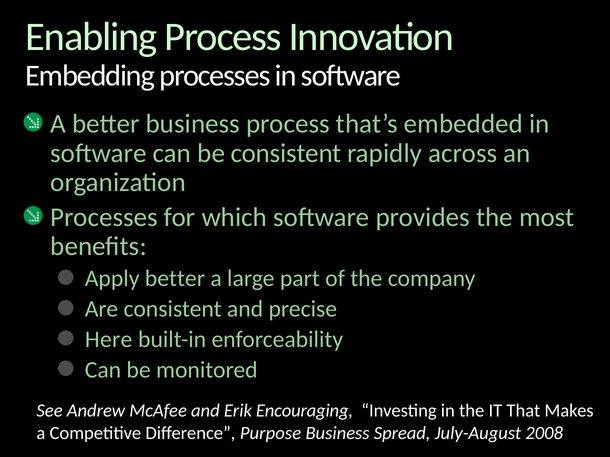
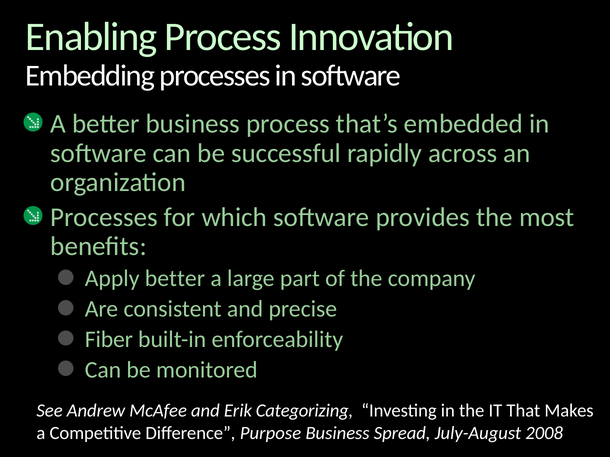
be consistent: consistent -> successful
Here: Here -> Fiber
Encouraging: Encouraging -> Categorizing
